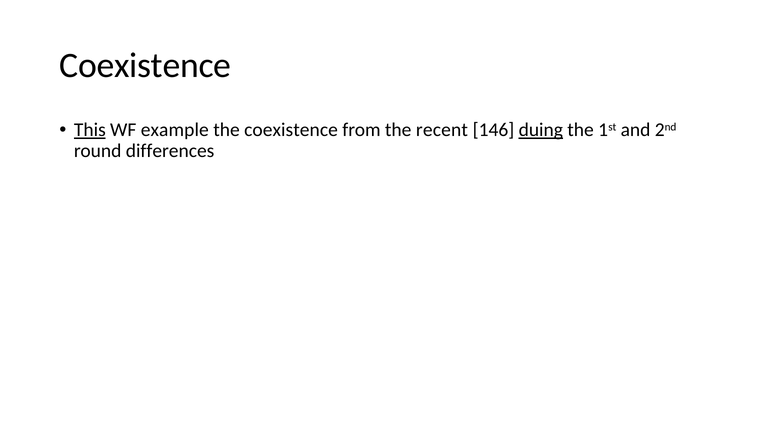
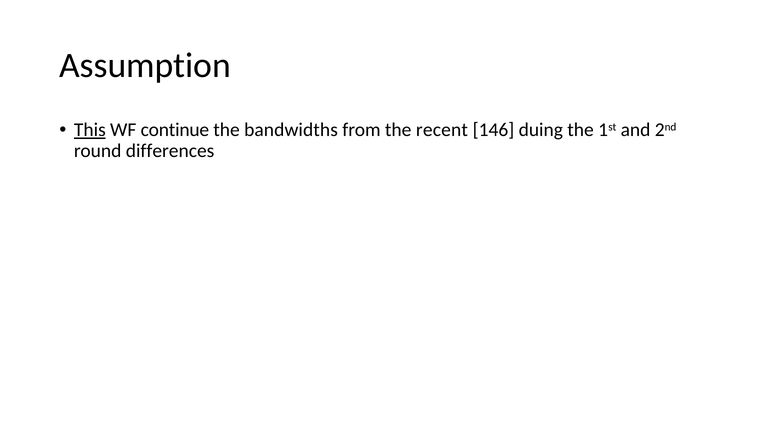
Coexistence at (145, 65): Coexistence -> Assumption
example: example -> continue
the coexistence: coexistence -> bandwidths
duing underline: present -> none
